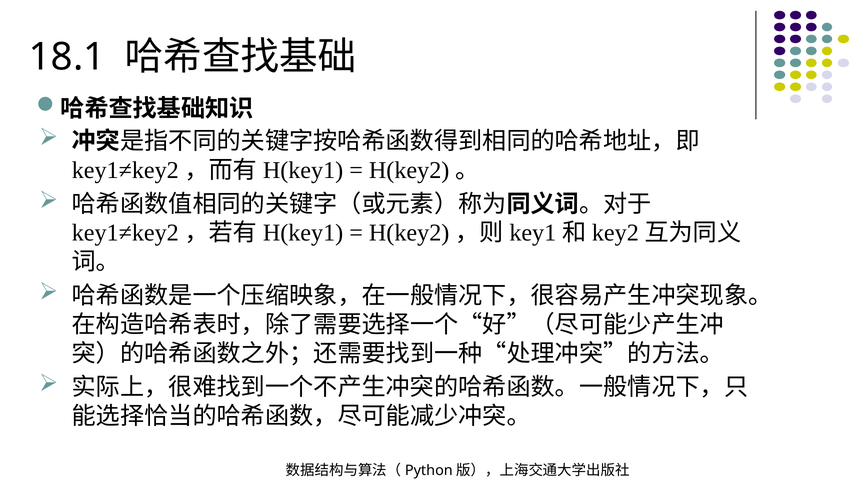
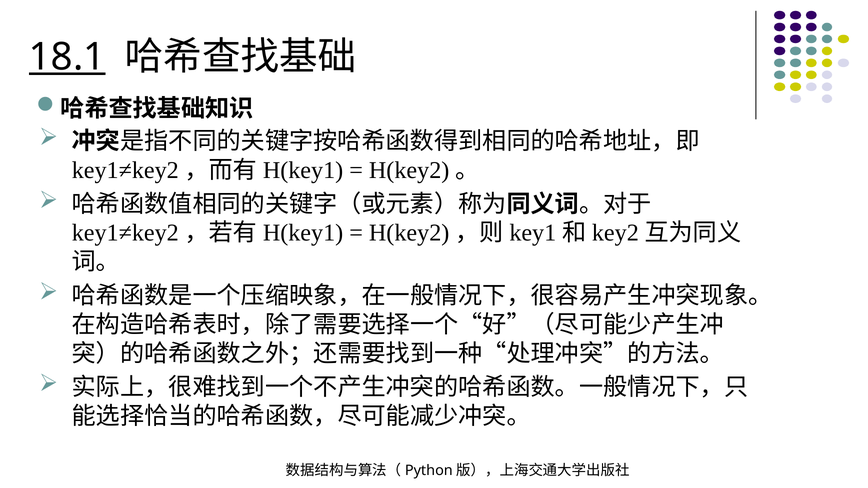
18.1 underline: none -> present
